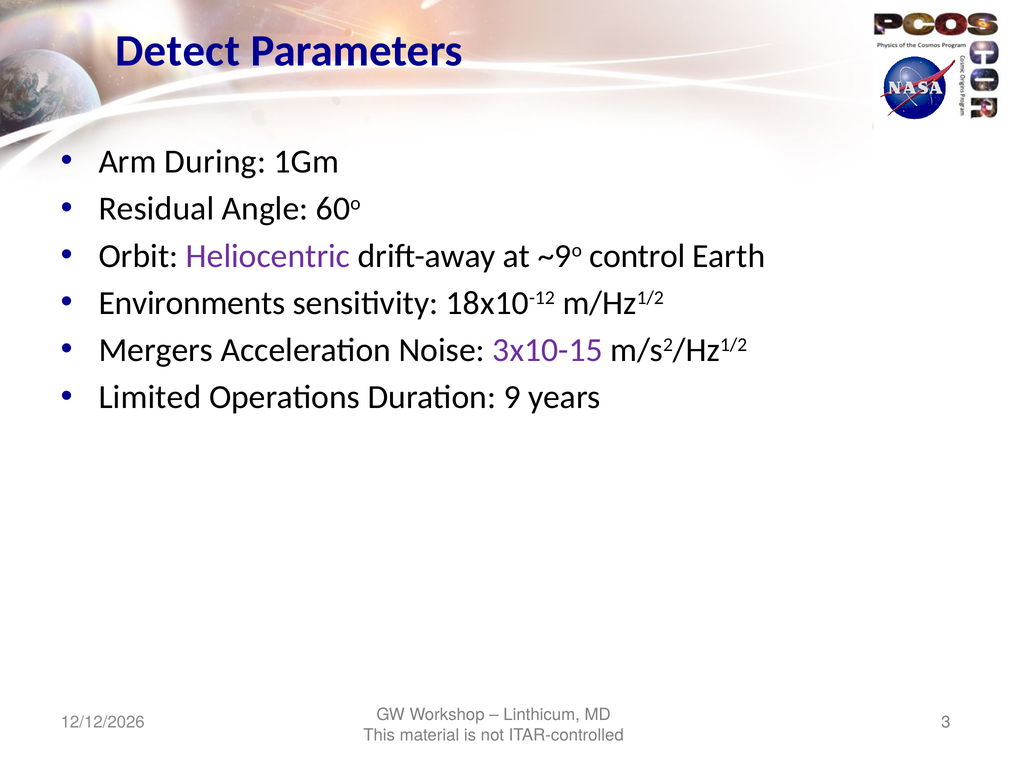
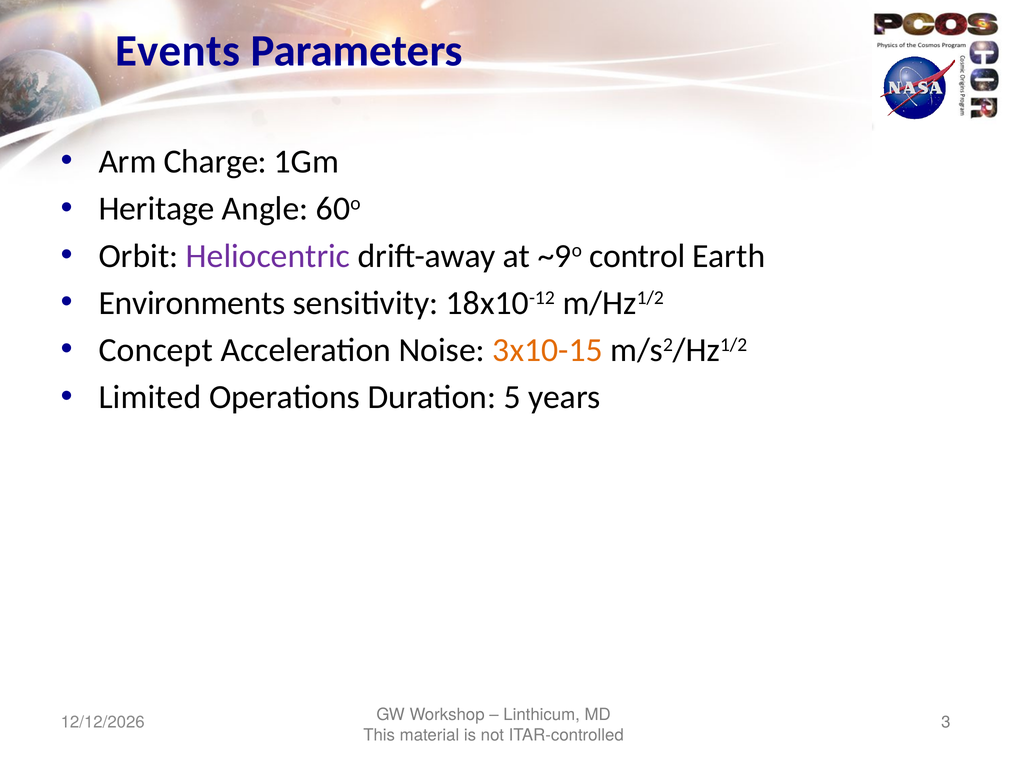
Detect: Detect -> Events
During: During -> Charge
Residual: Residual -> Heritage
Mergers: Mergers -> Concept
3x10-15 colour: purple -> orange
9: 9 -> 5
